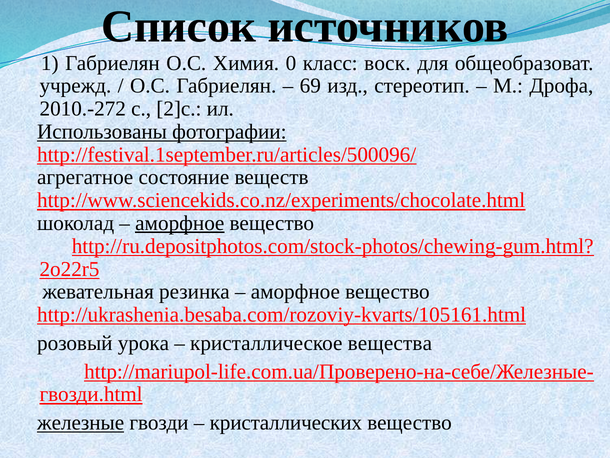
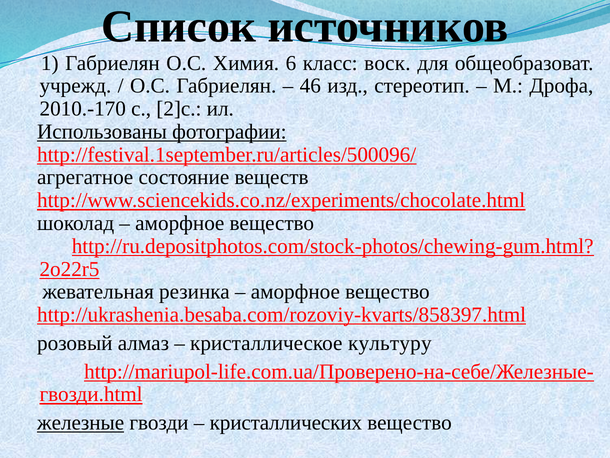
0: 0 -> 6
69: 69 -> 46
2010.-272: 2010.-272 -> 2010.-170
аморфное at (180, 223) underline: present -> none
http://ukrashenia.besaba.com/rozoviy-kvarts/105161.html: http://ukrashenia.besaba.com/rozoviy-kvarts/105161.html -> http://ukrashenia.besaba.com/rozoviy-kvarts/858397.html
урока: урока -> алмаз
вещества: вещества -> культуру
